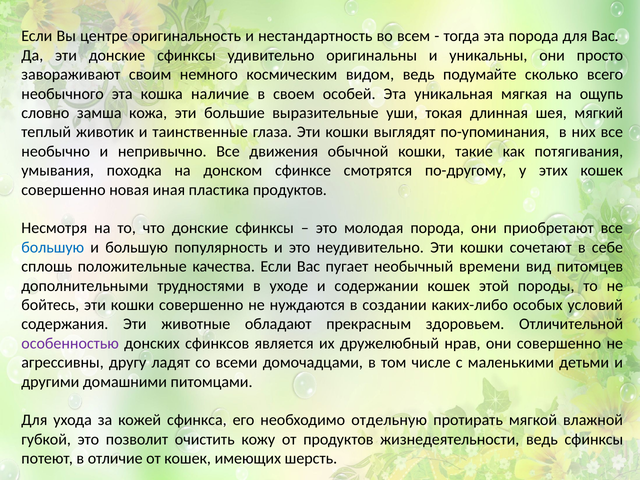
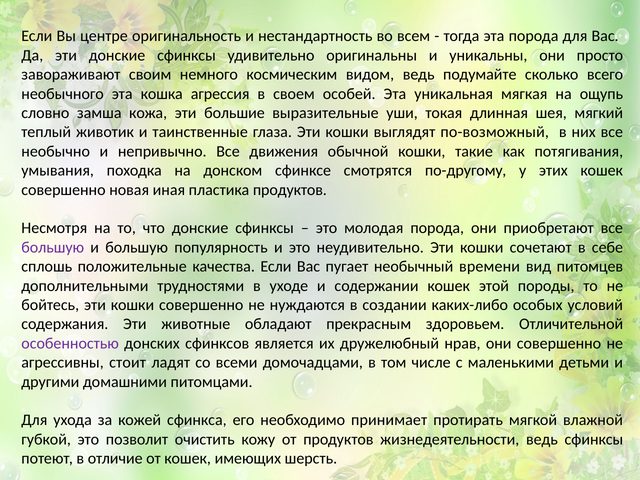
наличие: наличие -> агрессия
по-упоминания: по-упоминания -> по-возможный
большую at (53, 247) colour: blue -> purple
другу: другу -> стоит
отдельную: отдельную -> принимает
